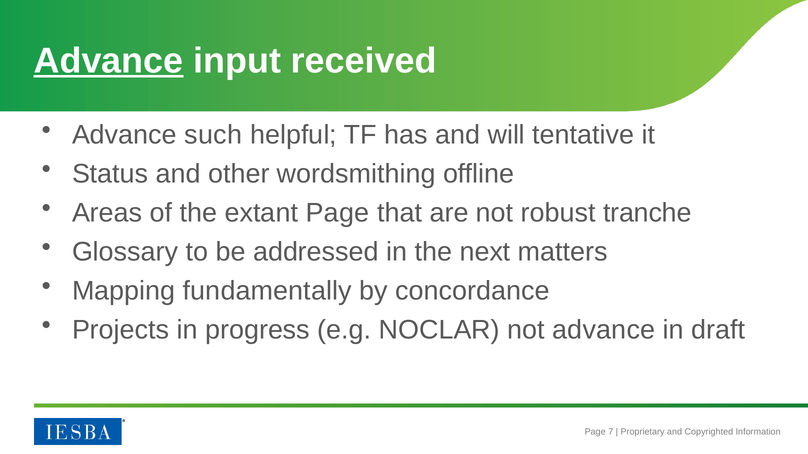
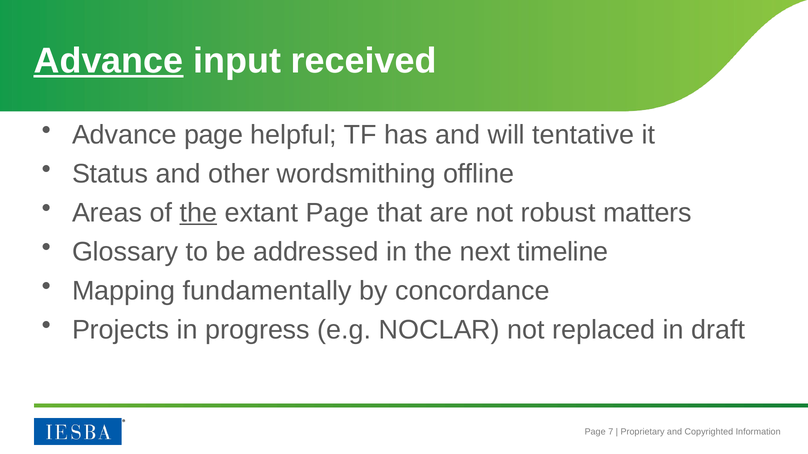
Advance such: such -> page
the at (198, 213) underline: none -> present
tranche: tranche -> matters
matters: matters -> timeline
not advance: advance -> replaced
